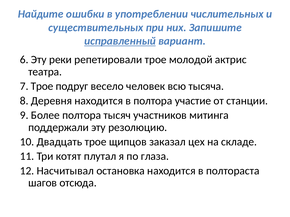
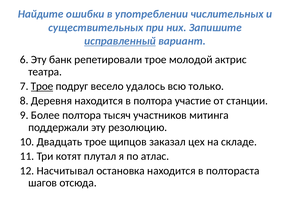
реки: реки -> банк
Трое at (42, 86) underline: none -> present
человек: человек -> удалось
тысяча: тысяча -> только
глаза: глаза -> атлас
